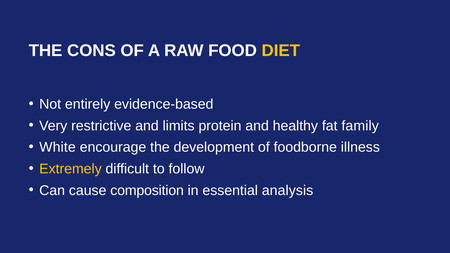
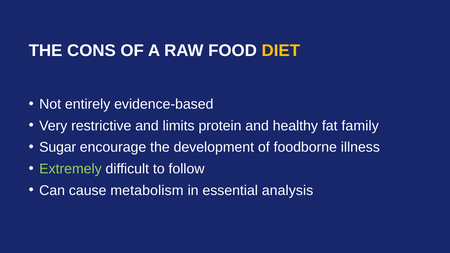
White: White -> Sugar
Extremely colour: yellow -> light green
composition: composition -> metabolism
